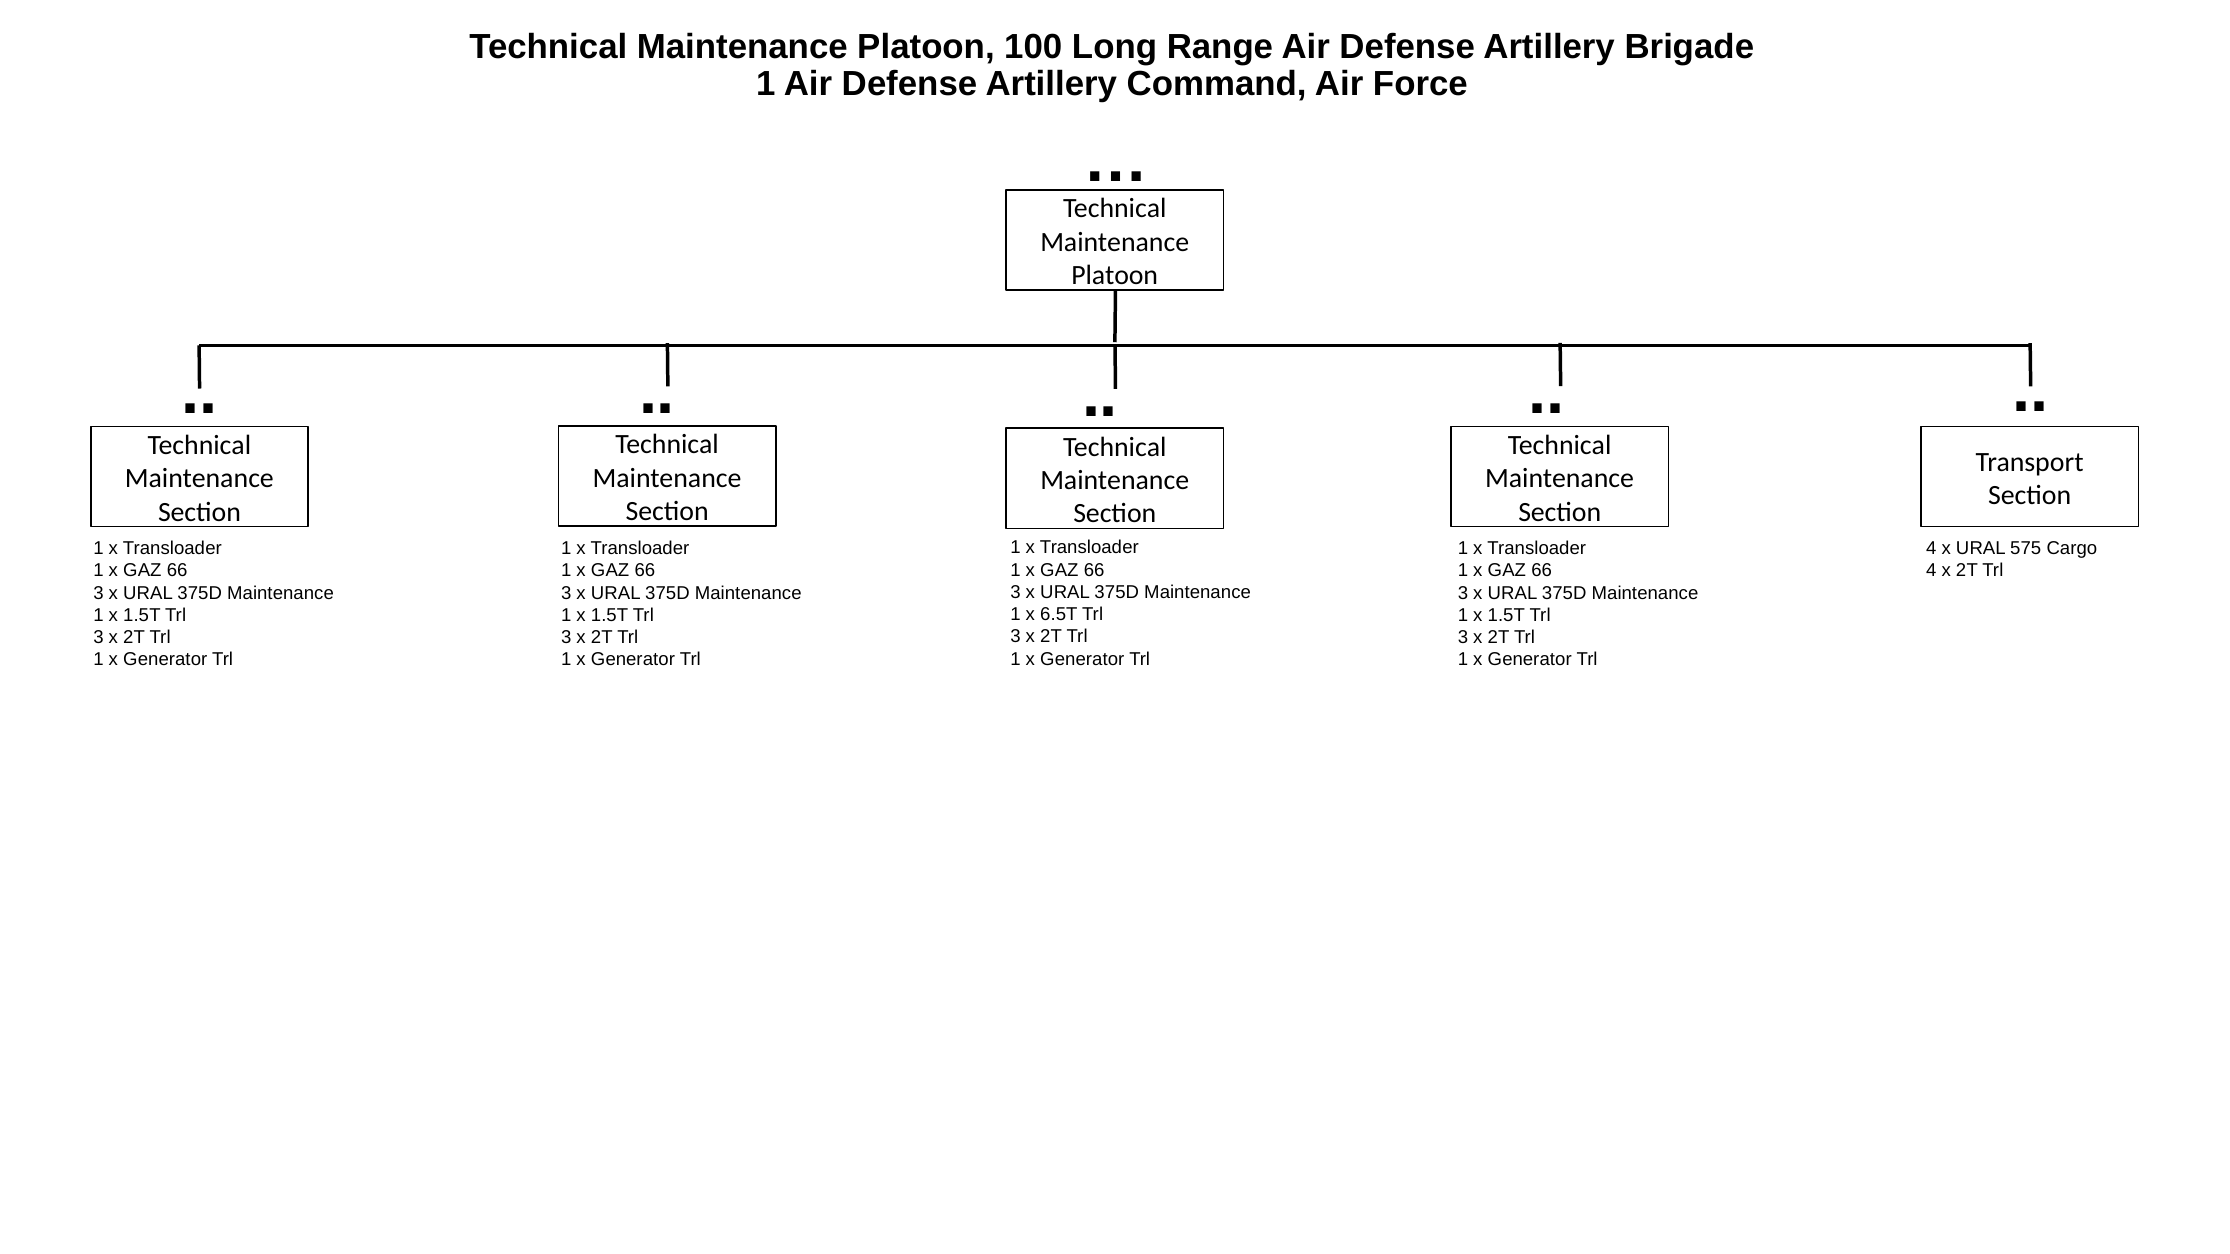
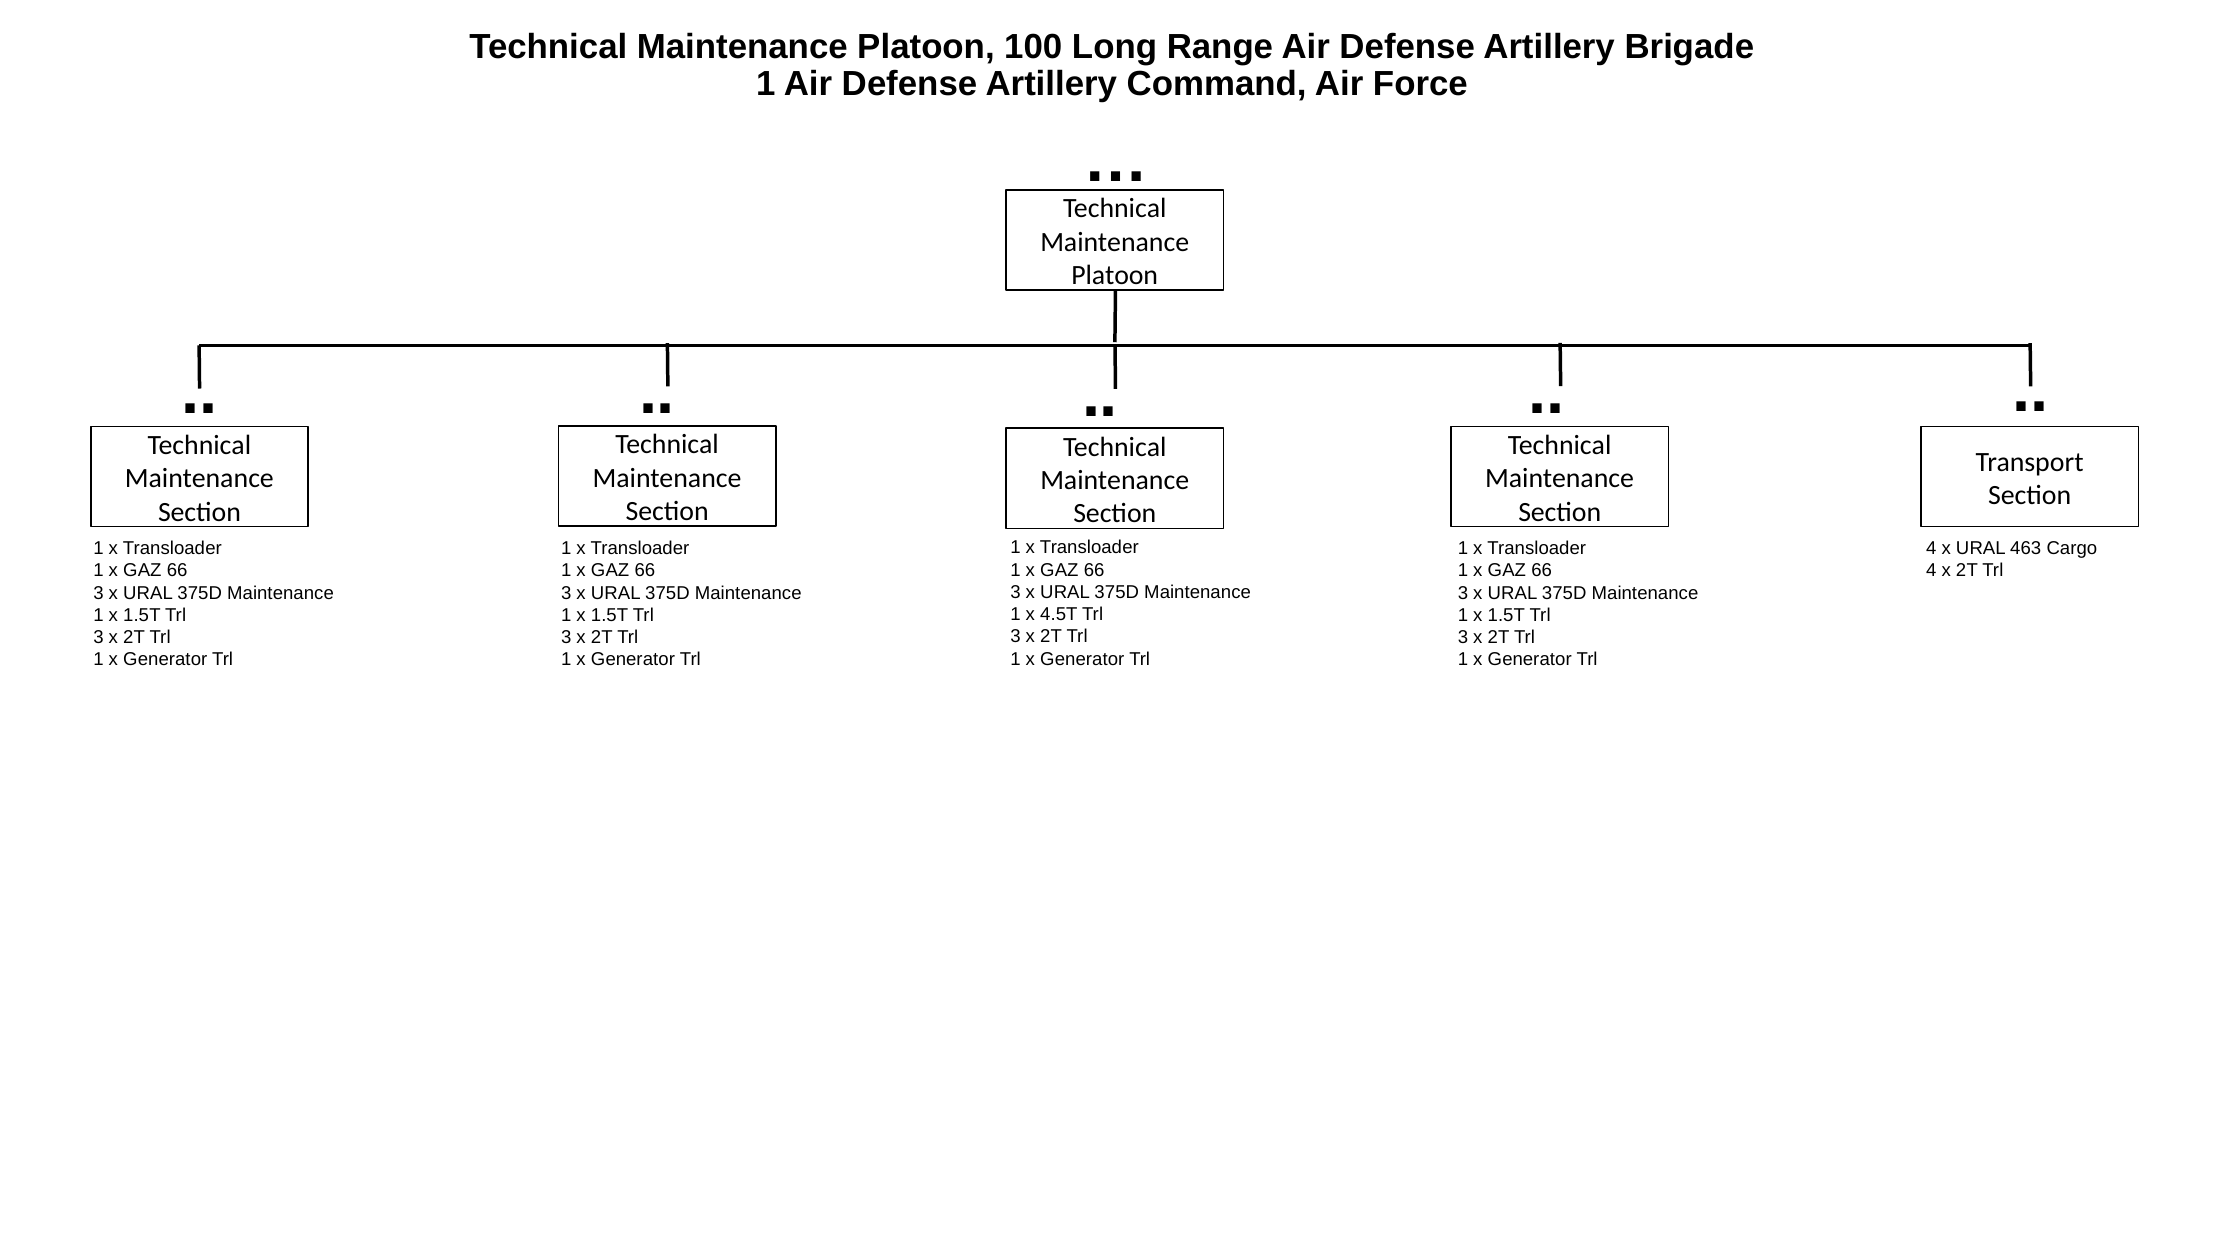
575: 575 -> 463
6.5T: 6.5T -> 4.5T
